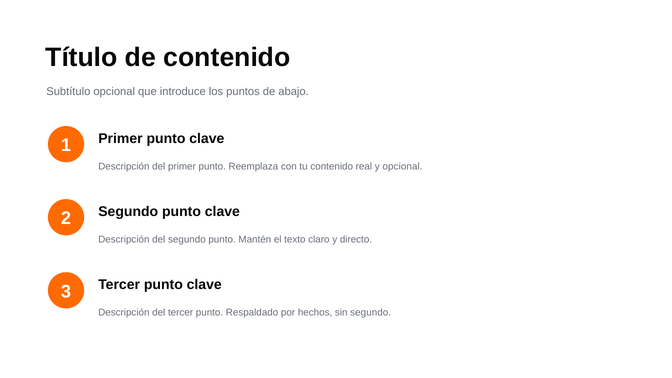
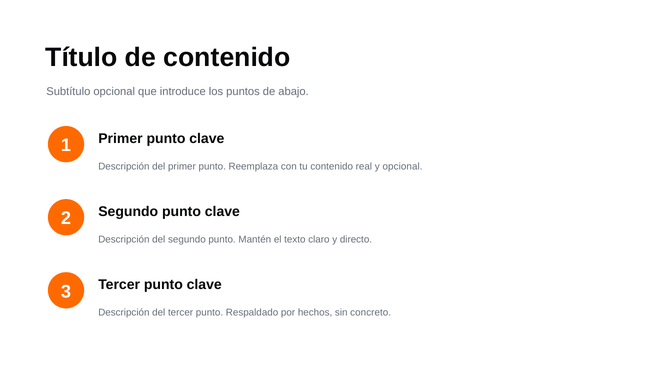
sin segundo: segundo -> concreto
